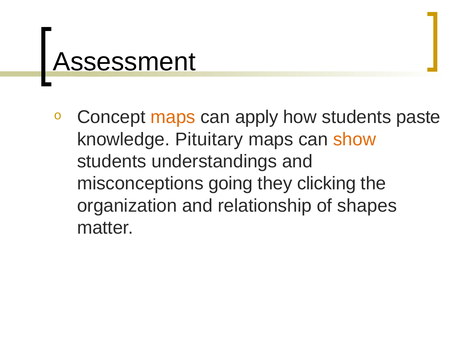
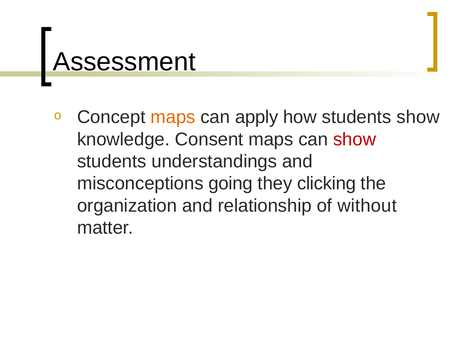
students paste: paste -> show
Pituitary: Pituitary -> Consent
show at (355, 139) colour: orange -> red
shapes: shapes -> without
